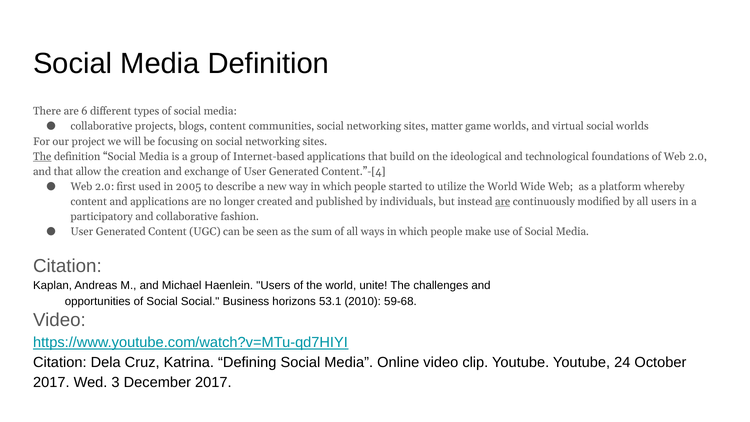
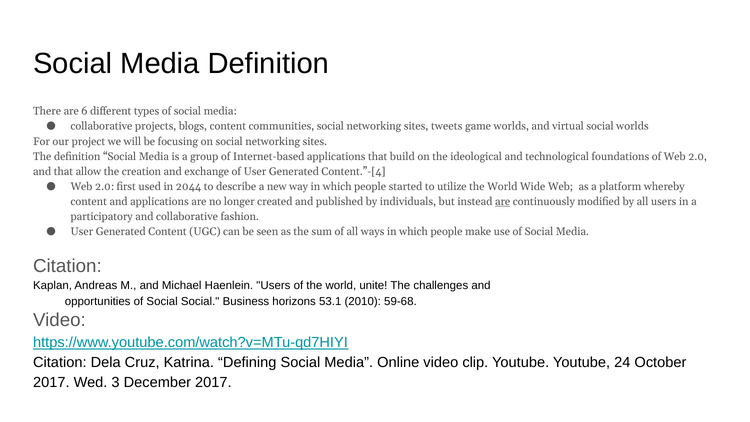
matter: matter -> tweets
The at (42, 156) underline: present -> none
2005: 2005 -> 2044
